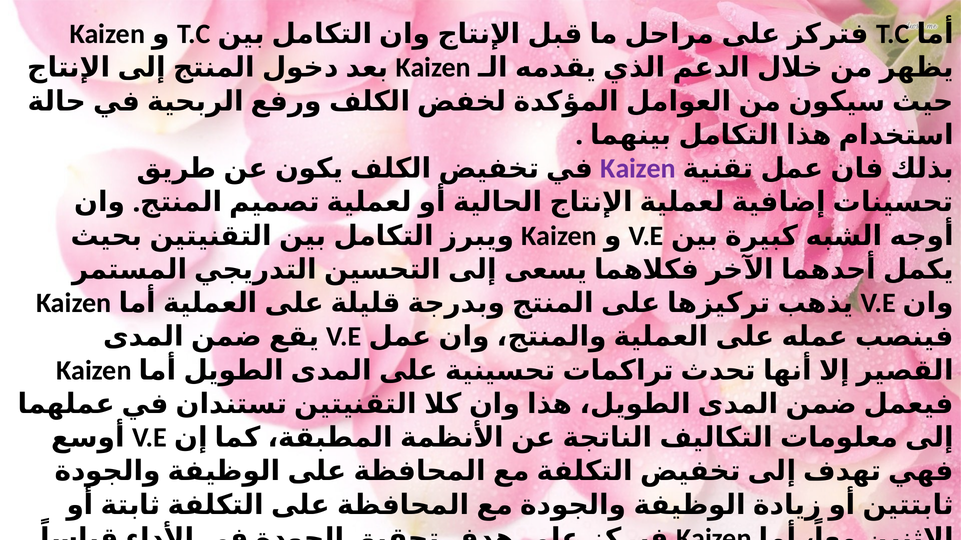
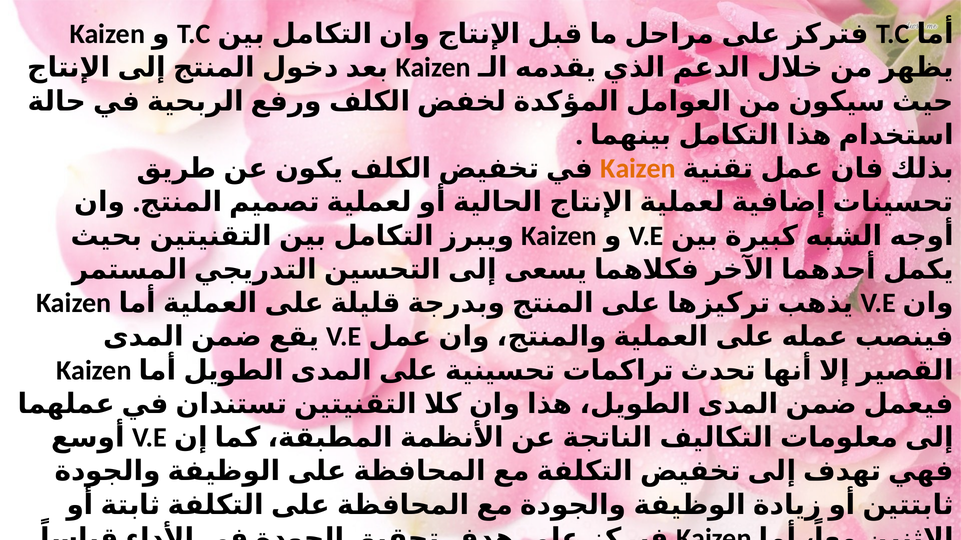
Kaizen at (638, 169) colour: purple -> orange
